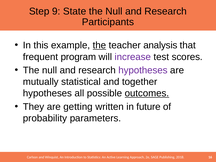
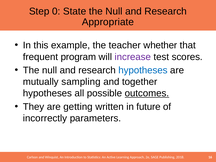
9: 9 -> 0
Participants: Participants -> Appropriate
the at (99, 45) underline: present -> none
analysis: analysis -> whether
hypotheses at (143, 70) colour: purple -> blue
statistical: statistical -> sampling
probability: probability -> incorrectly
